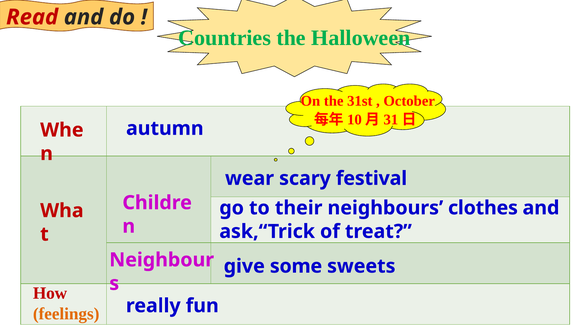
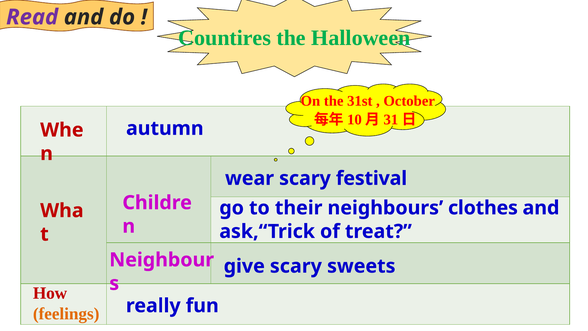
Read colour: red -> purple
Countries: Countries -> Countires
give some: some -> scary
